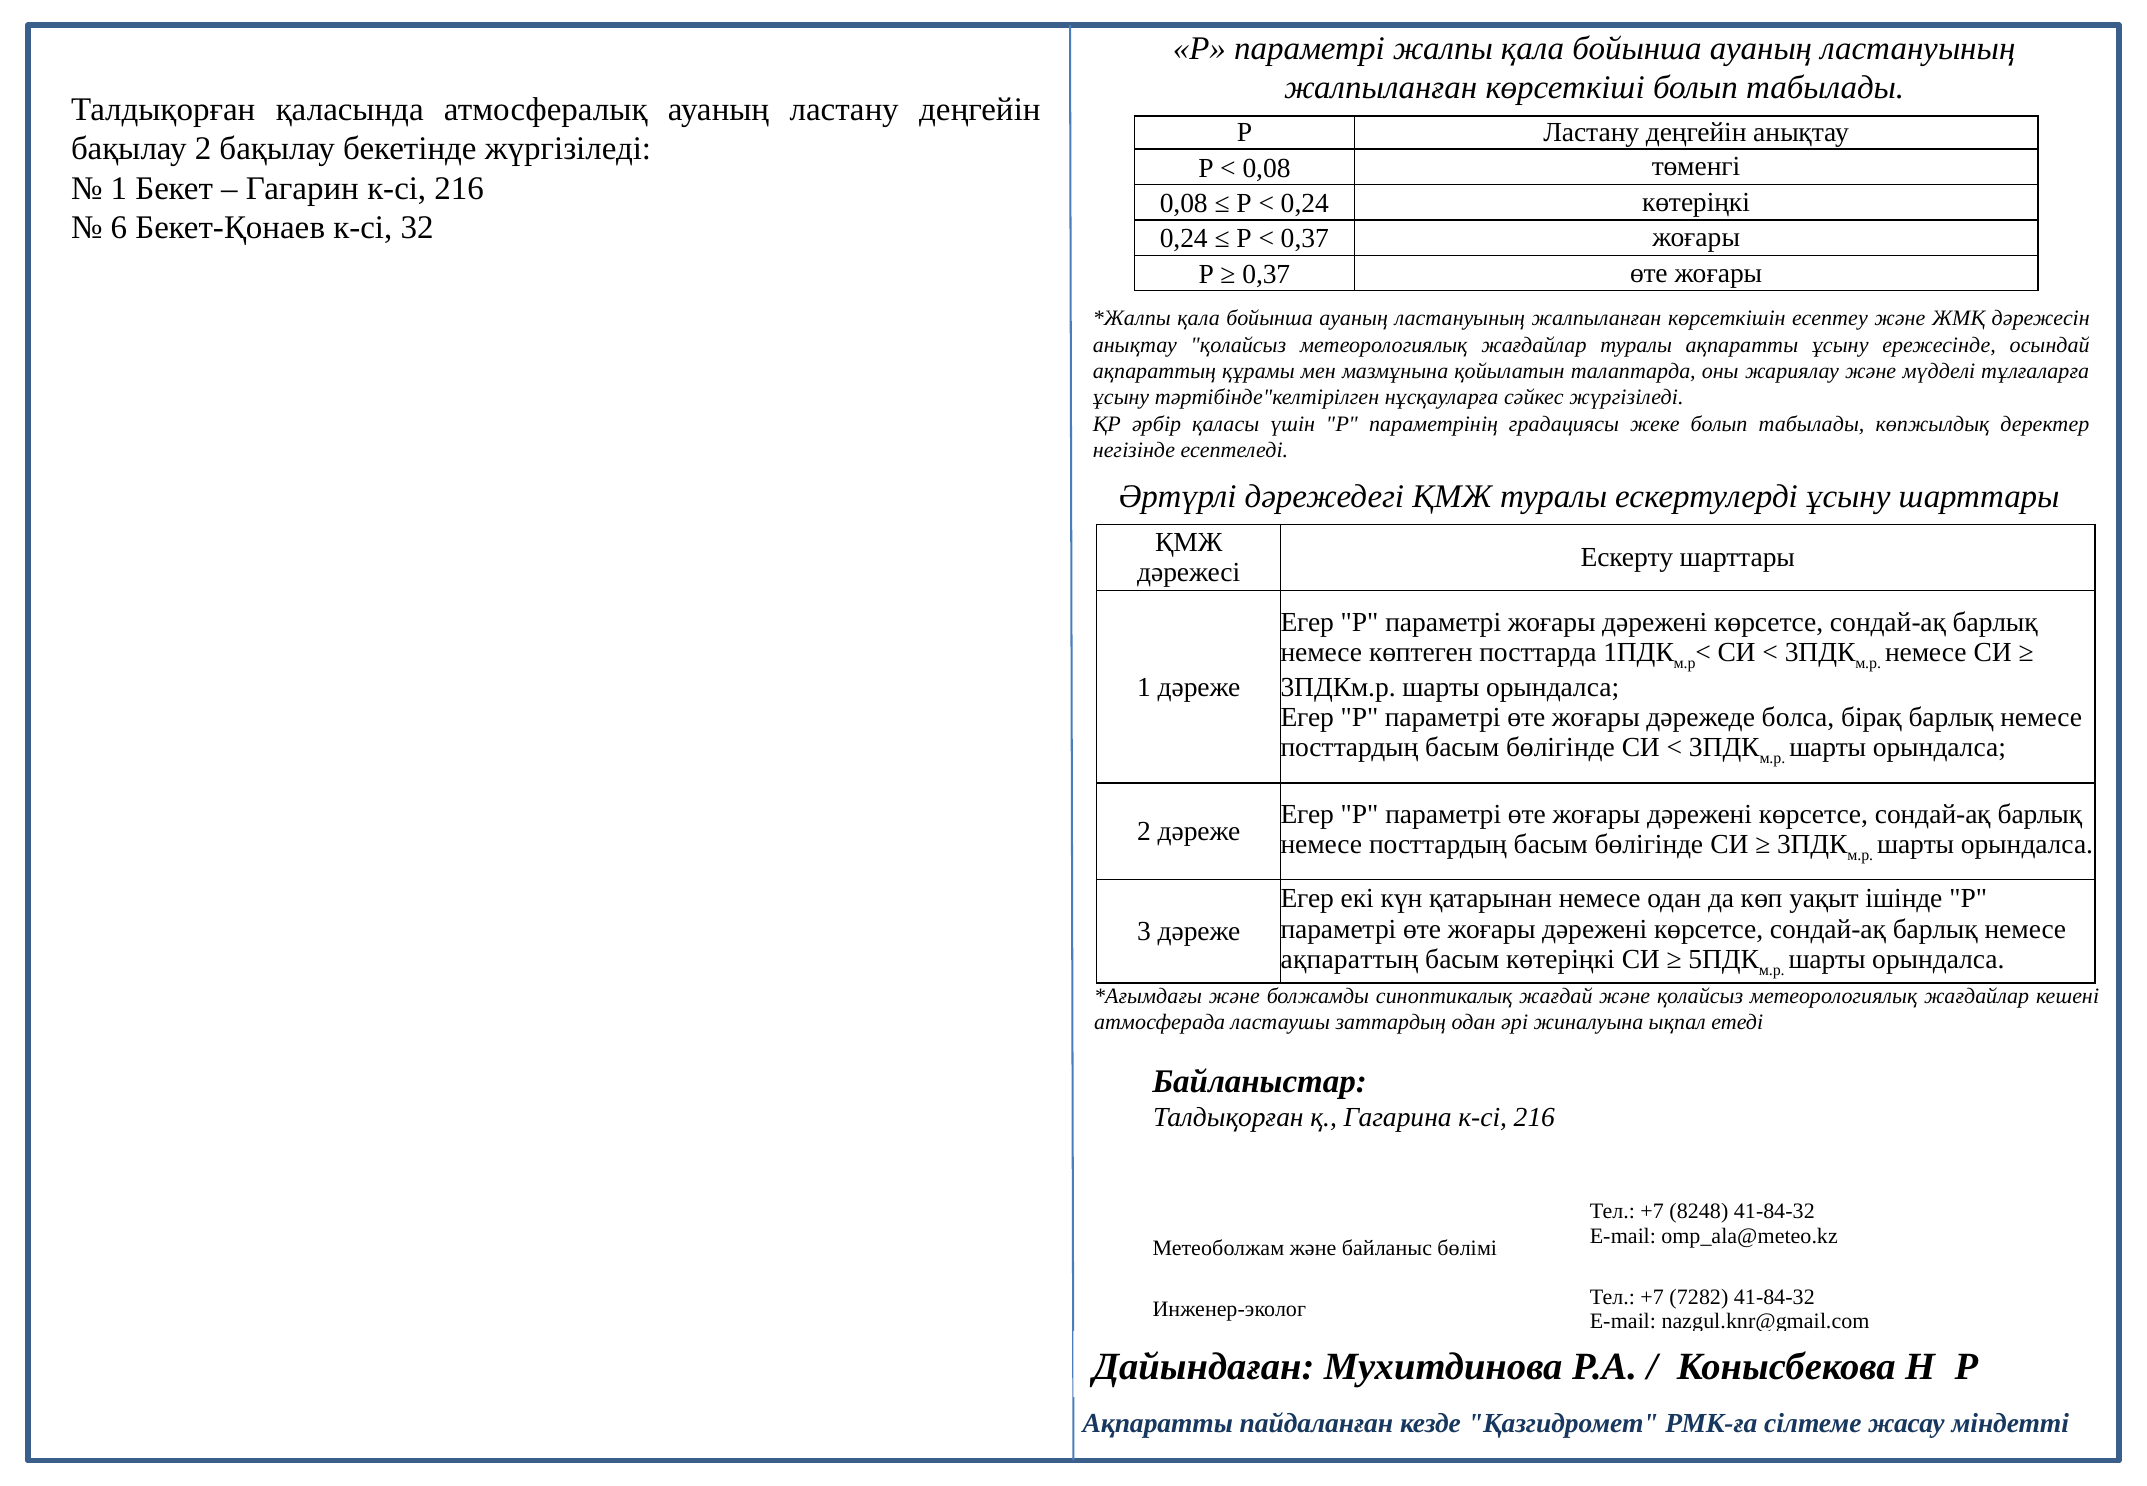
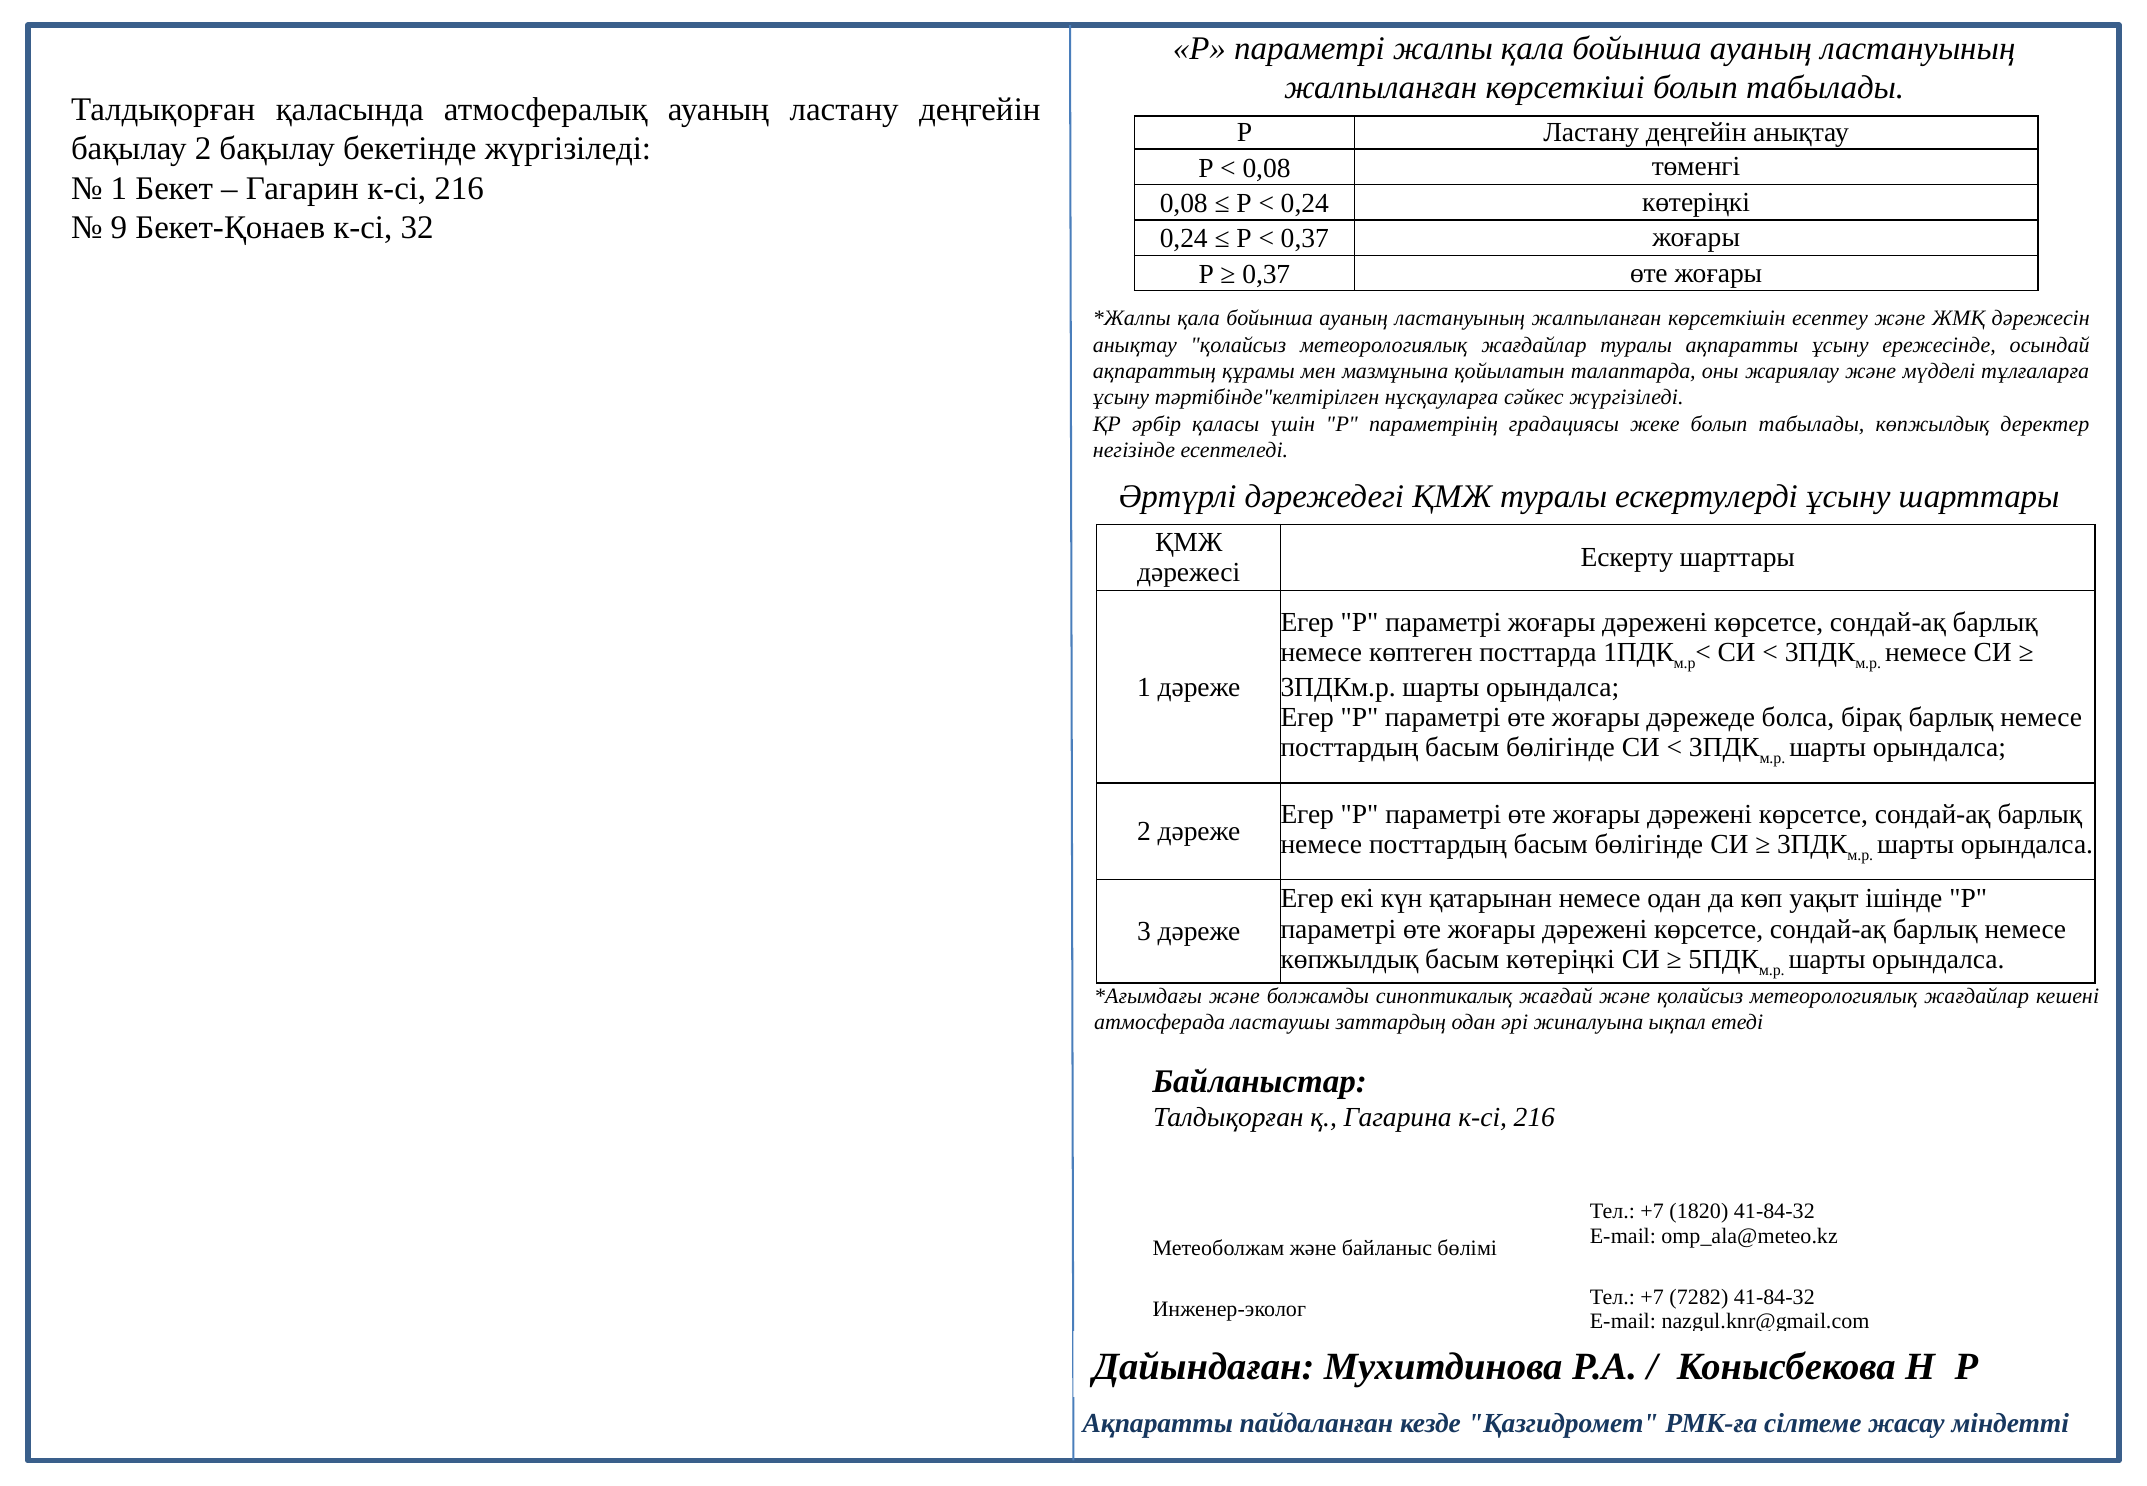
6: 6 -> 9
ақпараттың at (1349, 960): ақпараттың -> көпжылдық
8248: 8248 -> 1820
